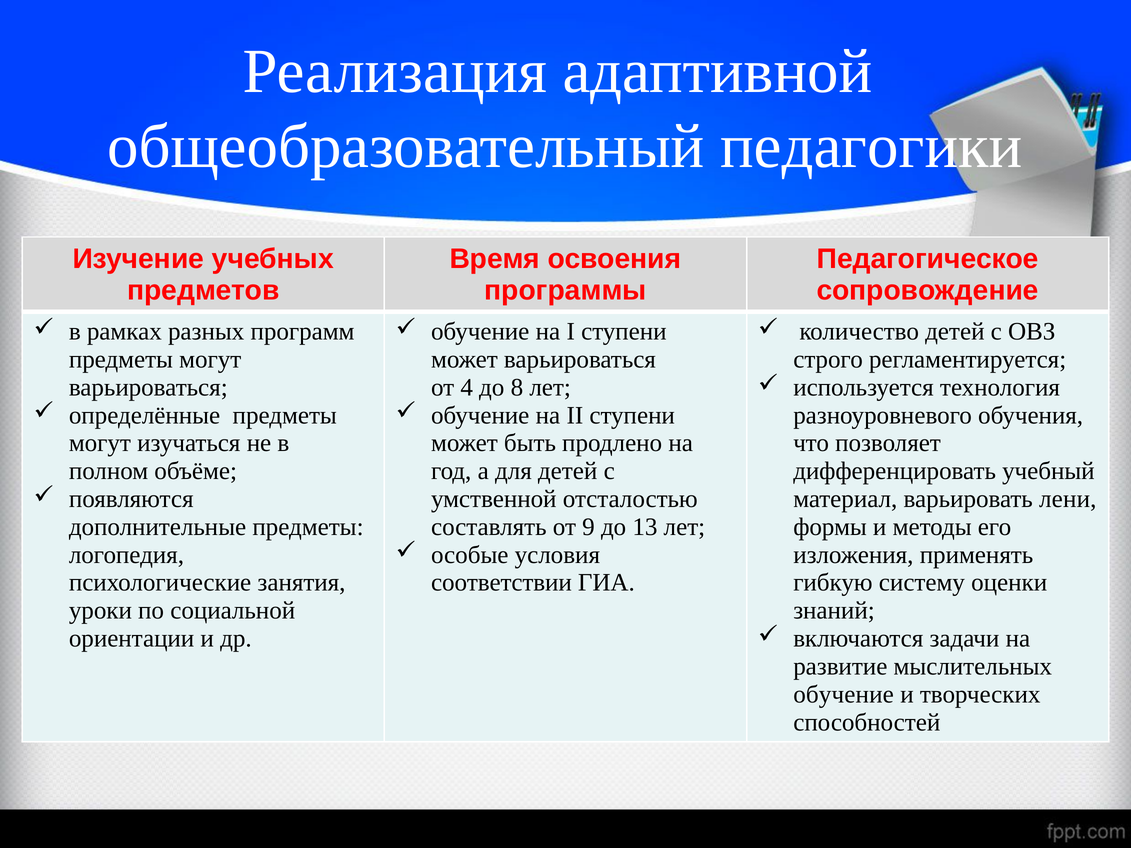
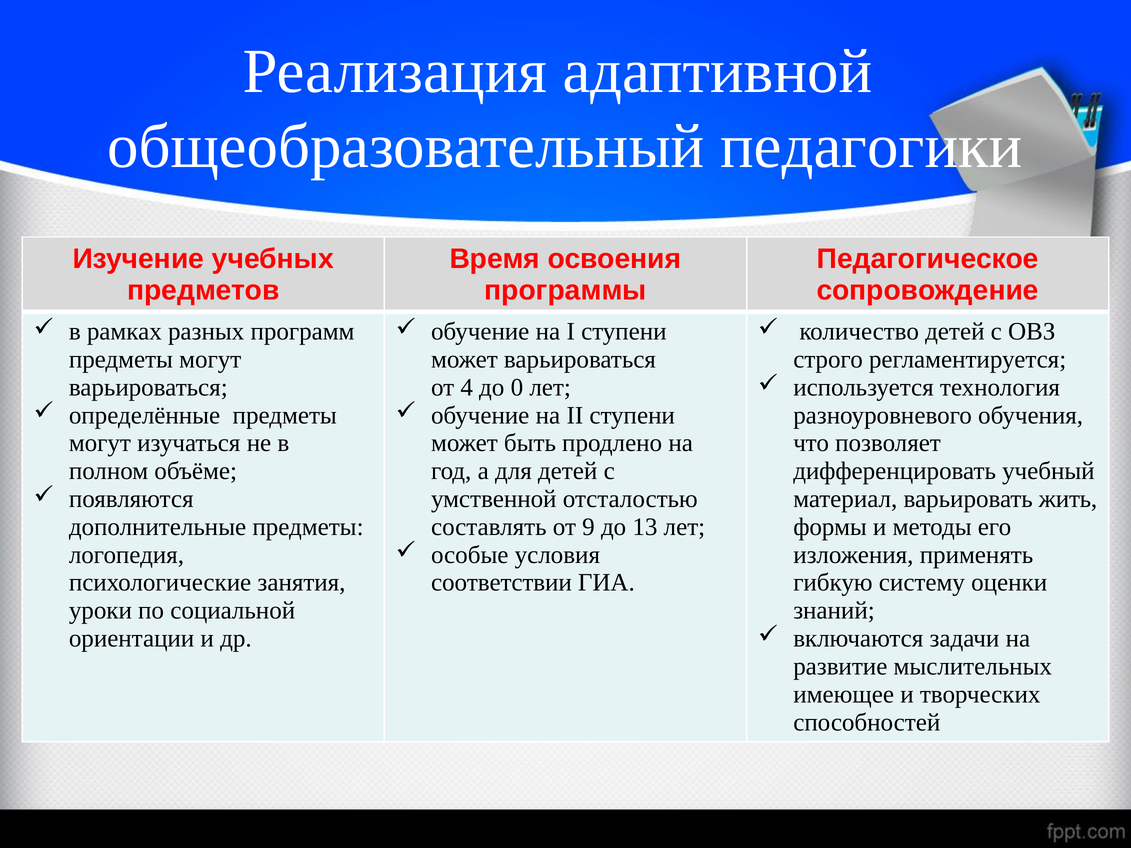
8: 8 -> 0
лени: лени -> жить
обучение at (844, 695): обучение -> имеющее
